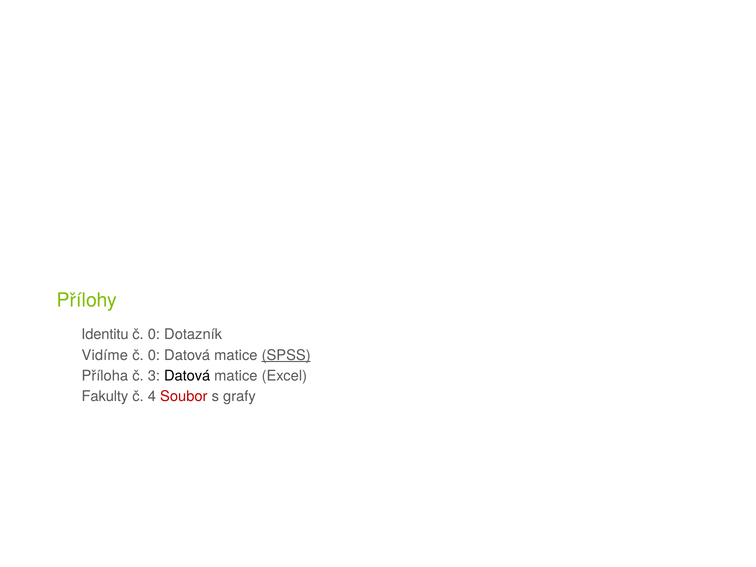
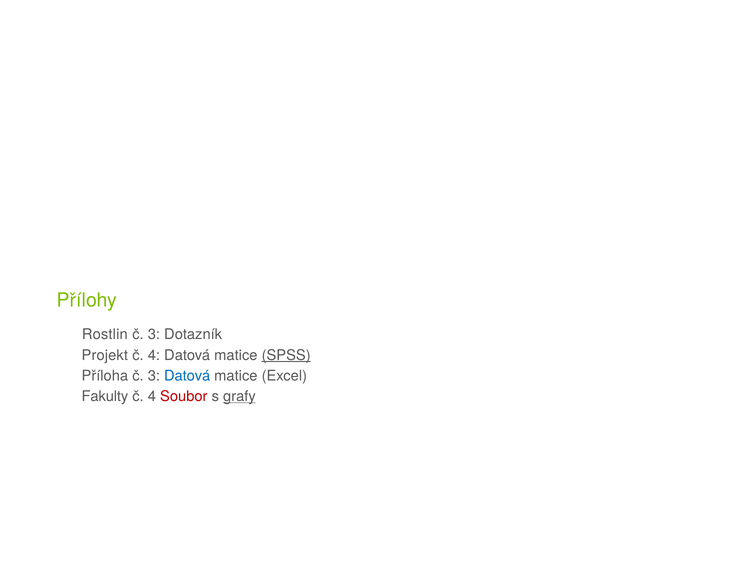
Identitu: Identitu -> Rostlin
0 at (154, 335): 0 -> 3
Vidíme: Vidíme -> Projekt
0 at (154, 355): 0 -> 4
Datová at (187, 376) colour: black -> blue
grafy underline: none -> present
